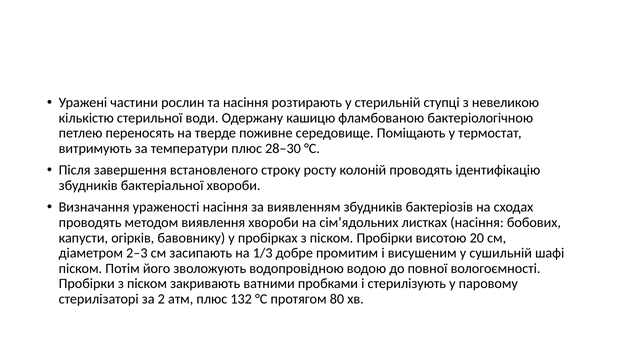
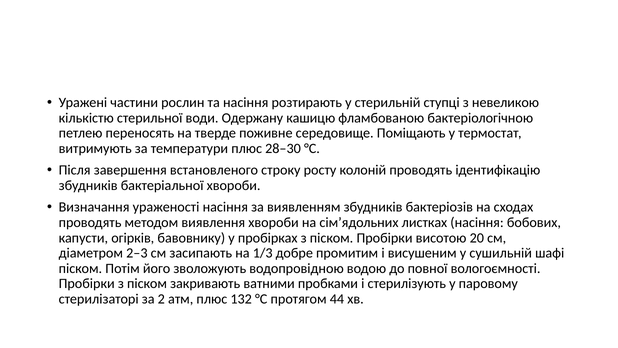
80: 80 -> 44
